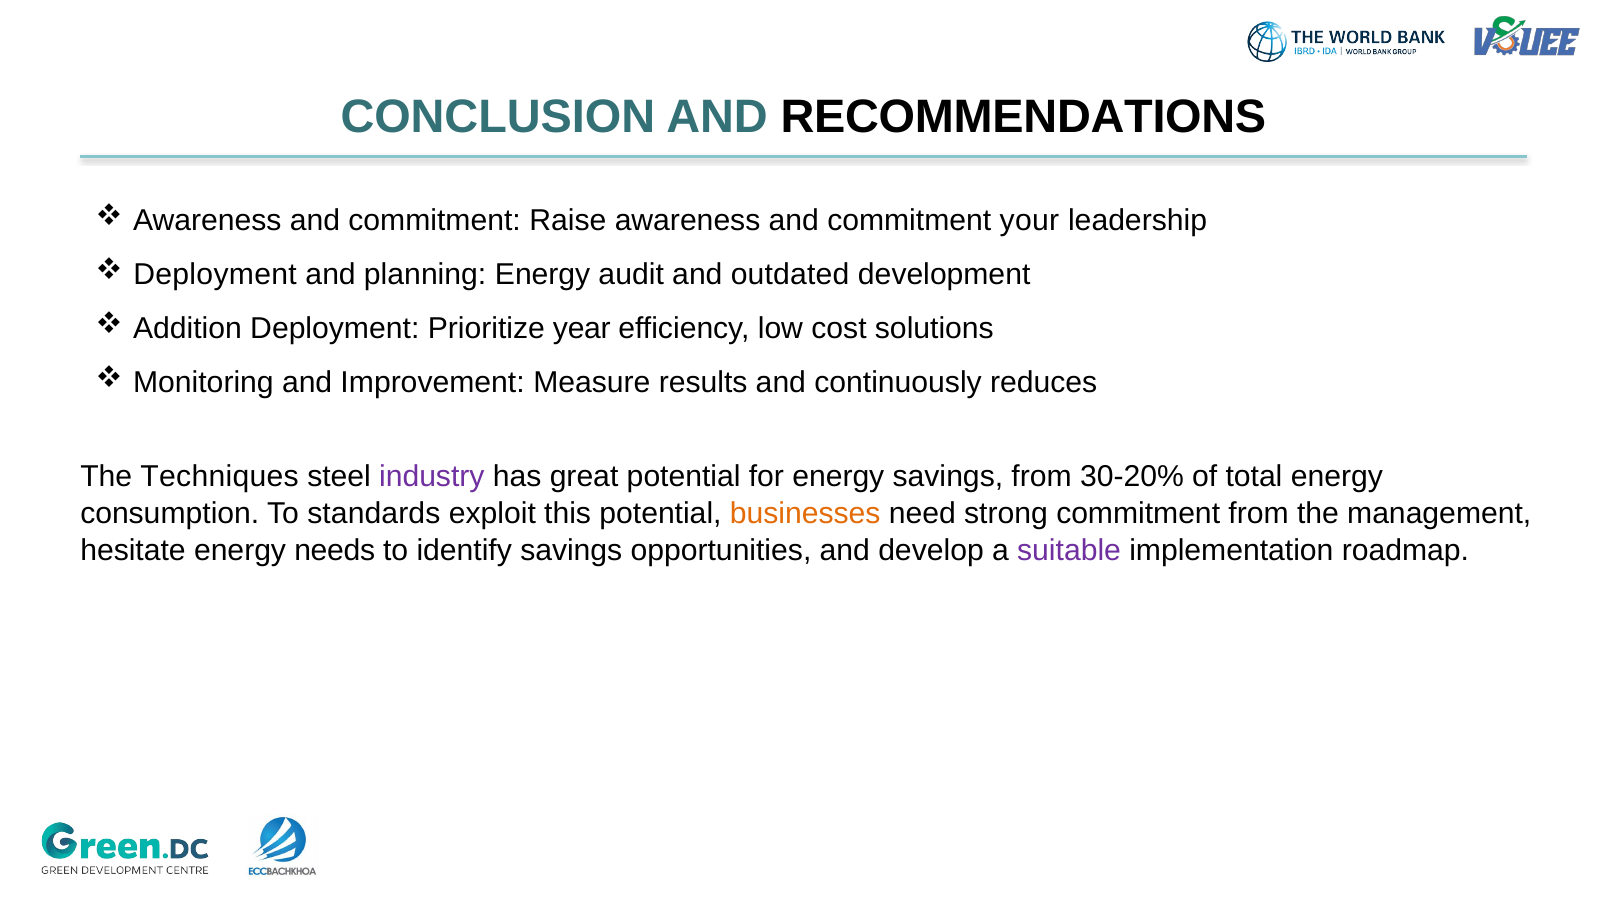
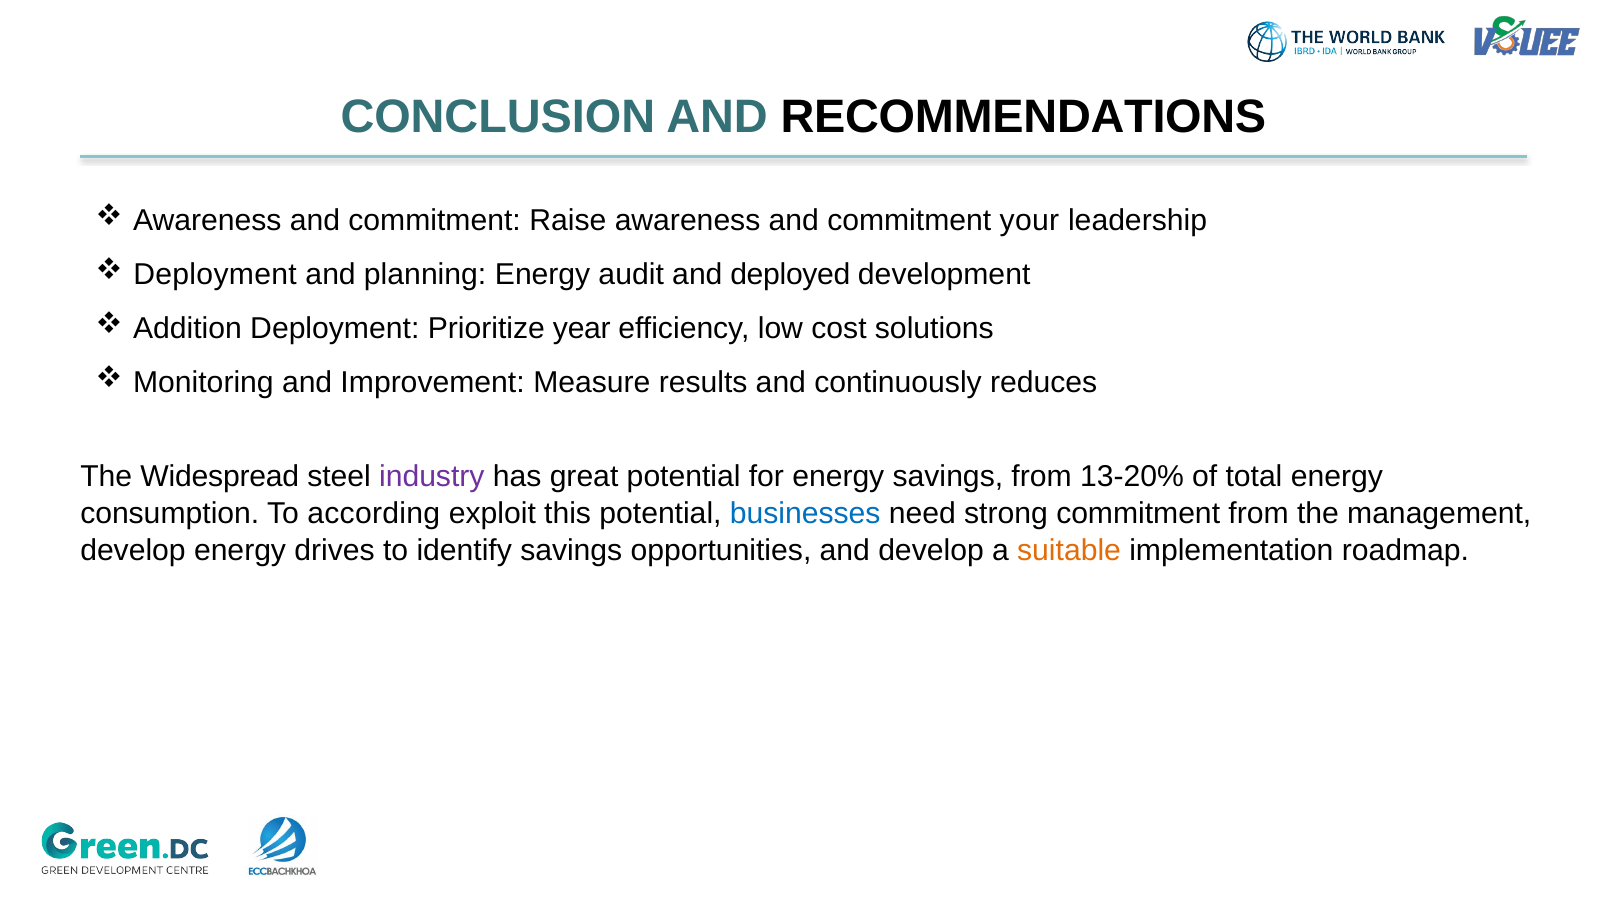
outdated: outdated -> deployed
Techniques: Techniques -> Widespread
30-20%: 30-20% -> 13-20%
standards: standards -> according
businesses colour: orange -> blue
hesitate at (133, 551): hesitate -> develop
needs: needs -> drives
suitable colour: purple -> orange
